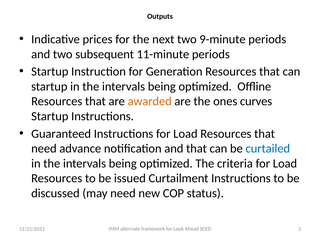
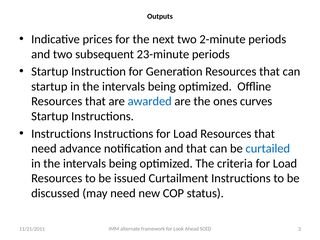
9-minute: 9-minute -> 2-minute
11-minute: 11-minute -> 23-minute
awarded colour: orange -> blue
Guaranteed at (61, 134): Guaranteed -> Instructions
